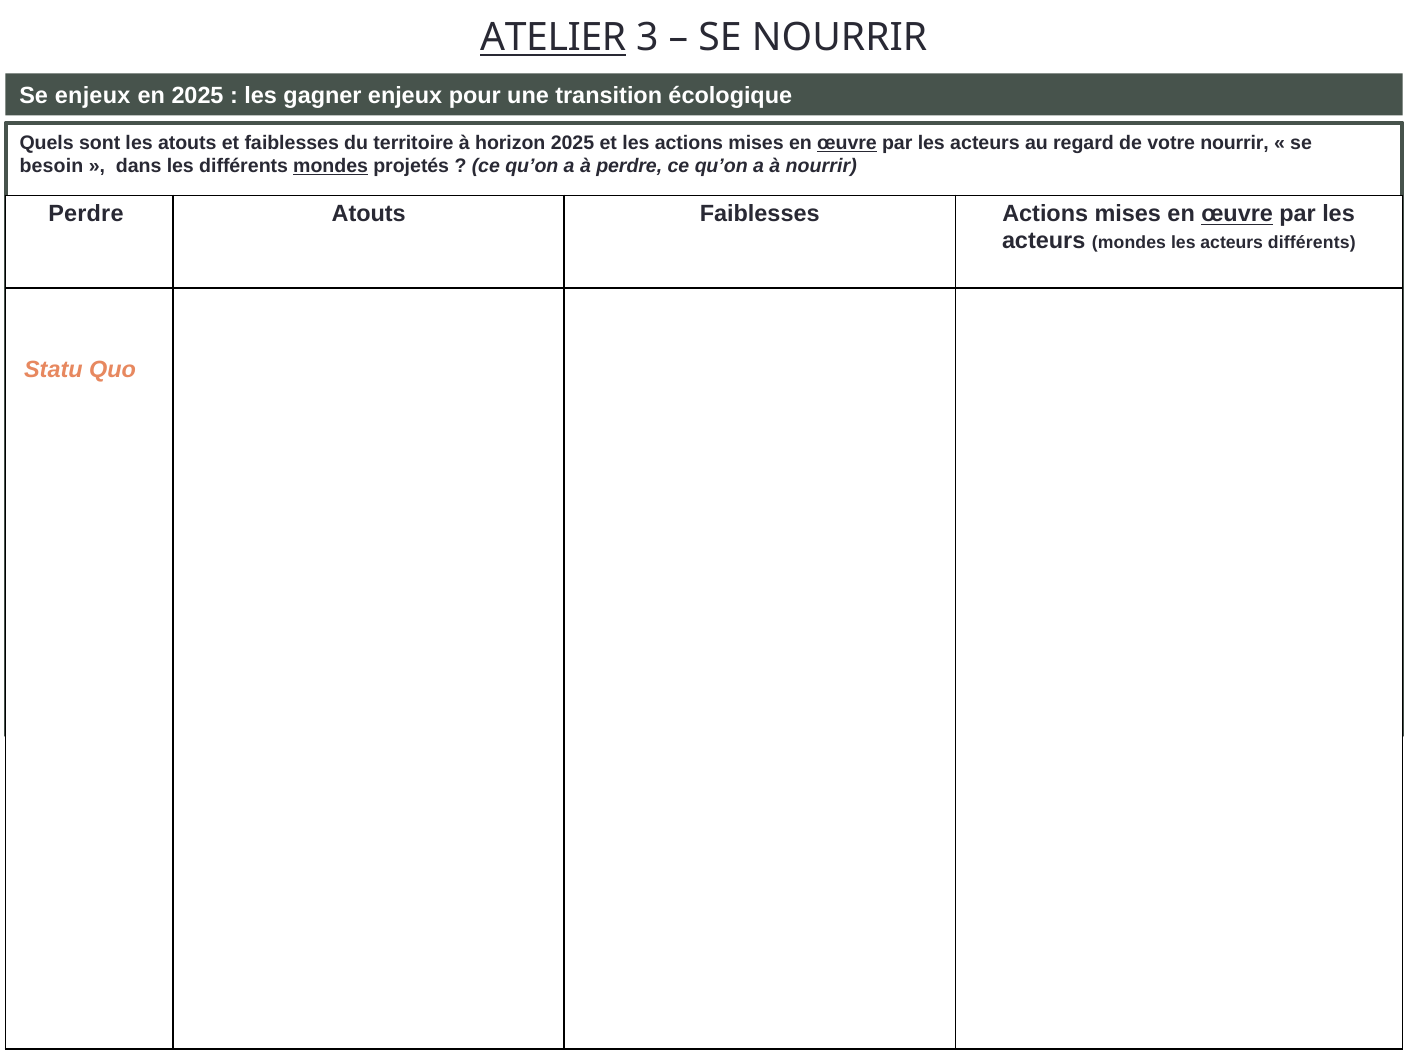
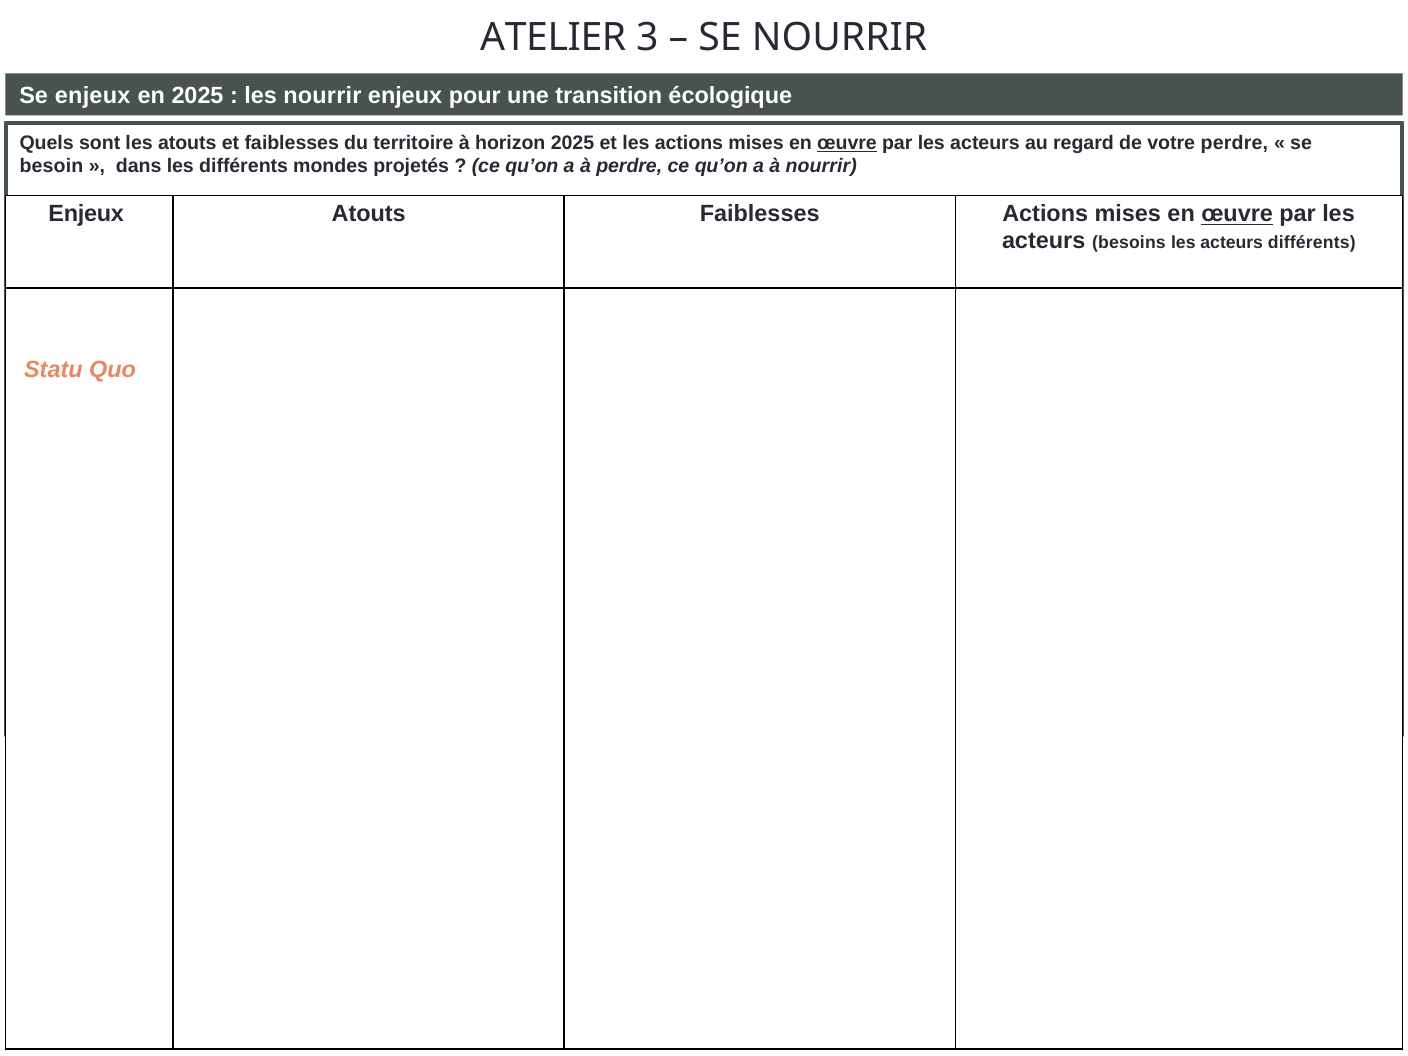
ATELIER underline: present -> none
les gagner: gagner -> nourrir
votre nourrir: nourrir -> perdre
mondes at (331, 166) underline: present -> none
Perdre at (86, 214): Perdre -> Enjeux
acteurs mondes: mondes -> besoins
